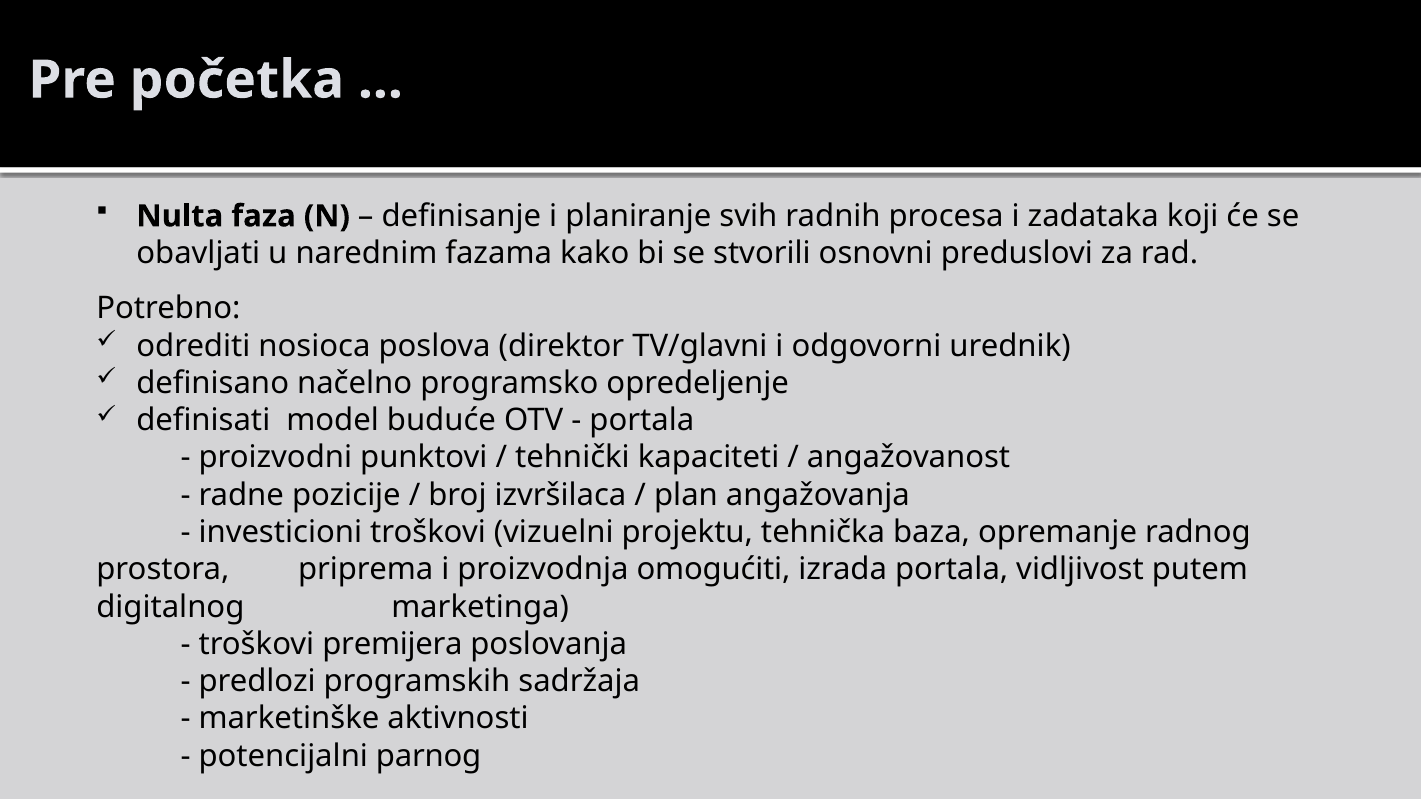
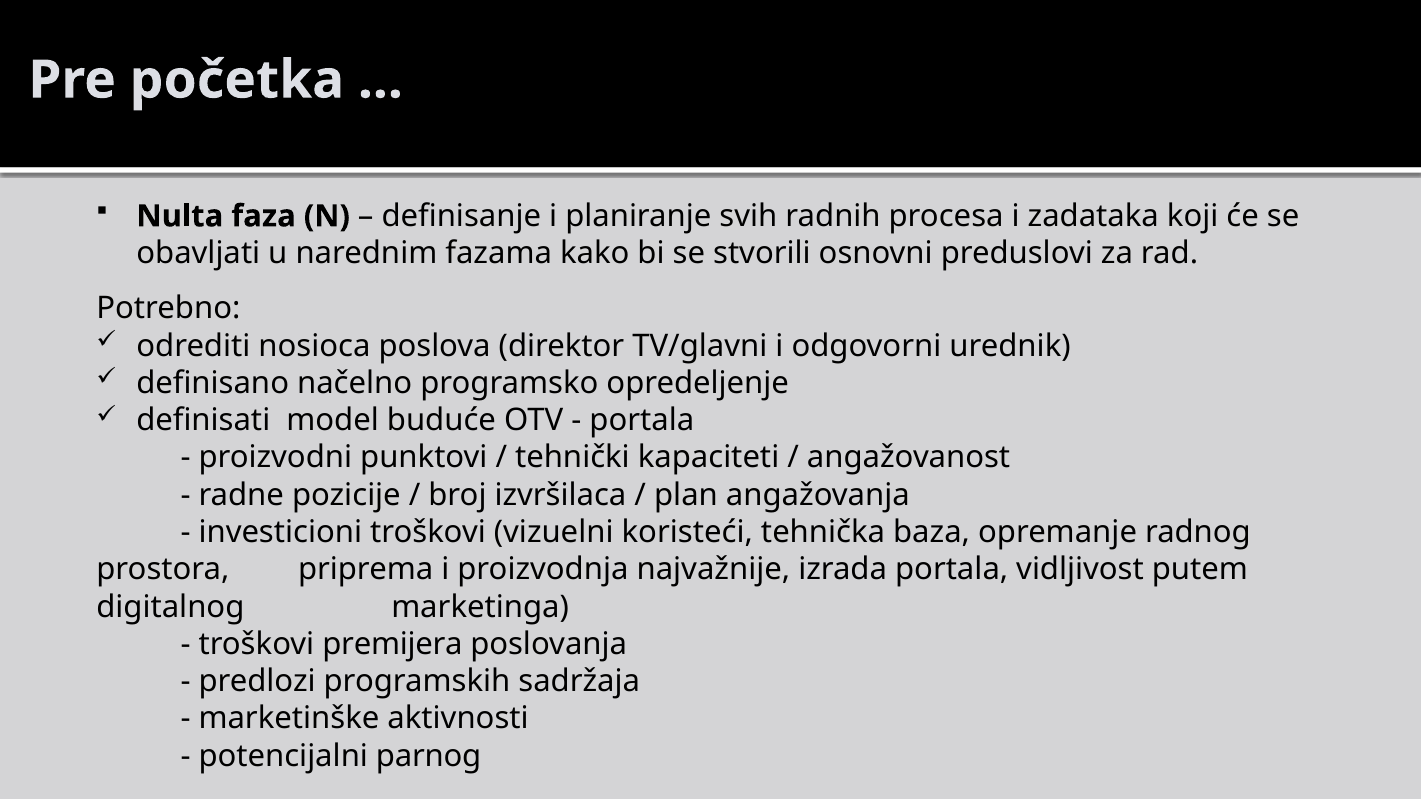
projektu: projektu -> koristeći
omogućiti: omogućiti -> najvažnije
